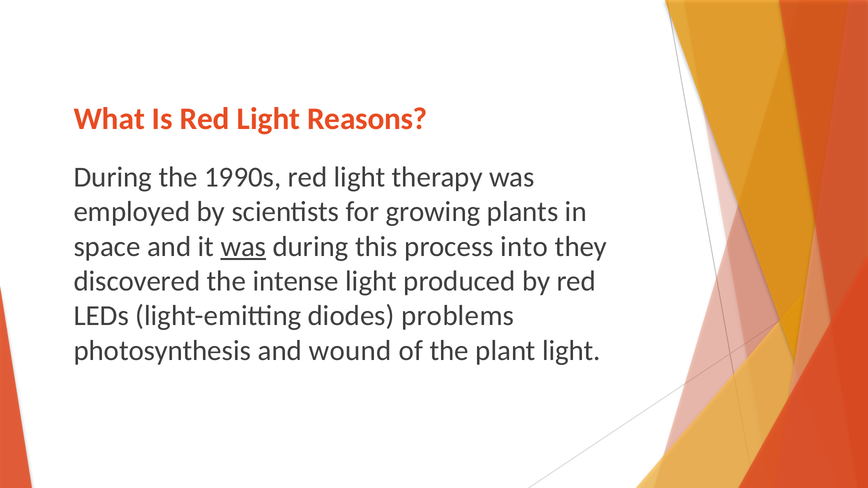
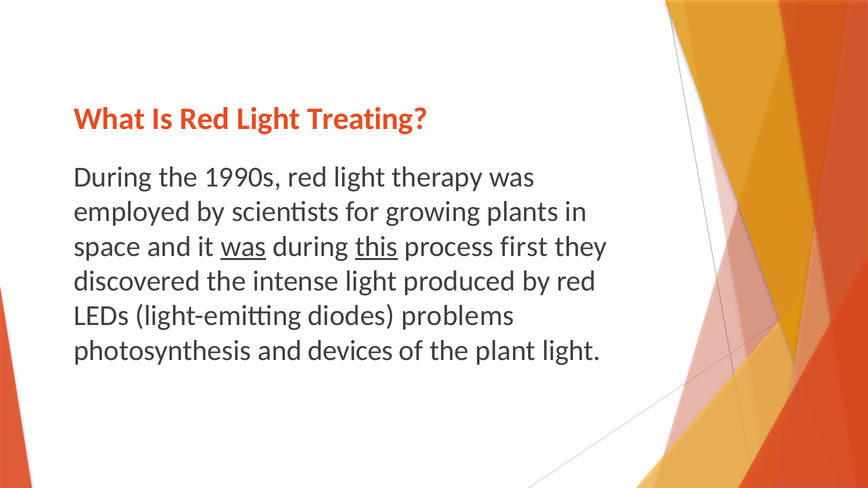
Reasons: Reasons -> Treating
this underline: none -> present
into: into -> first
wound: wound -> devices
